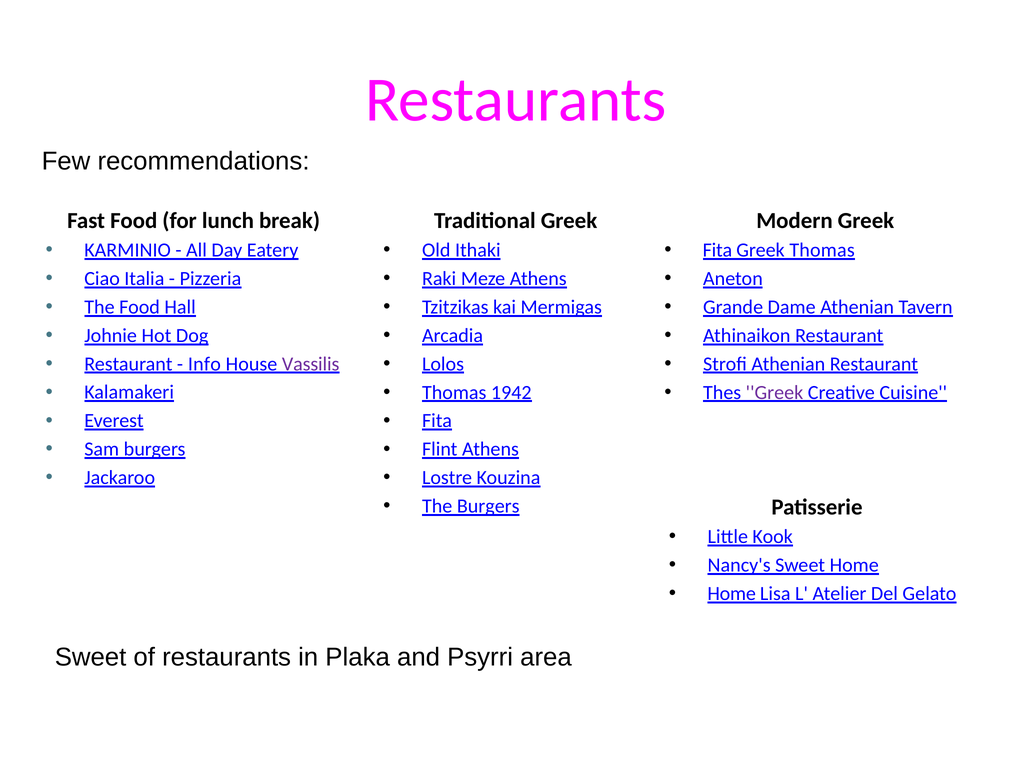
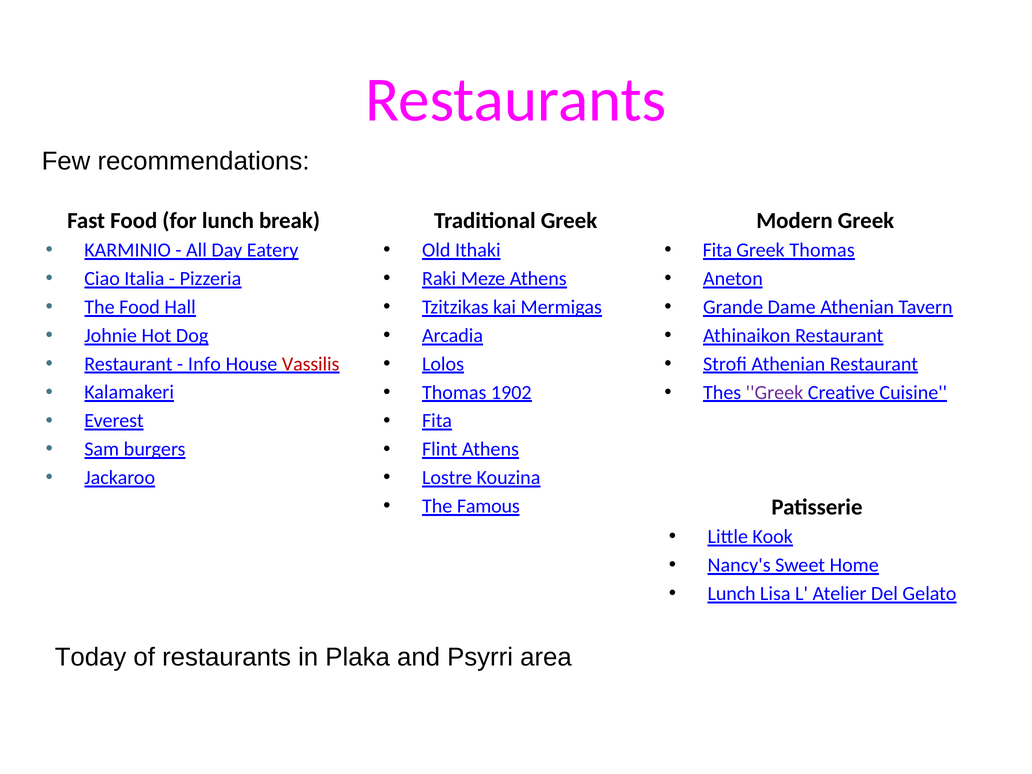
Vassilis colour: purple -> red
1942: 1942 -> 1902
The Burgers: Burgers -> Famous
Home at (732, 593): Home -> Lunch
Sweet at (91, 657): Sweet -> Today
